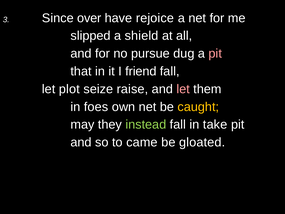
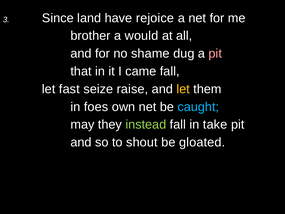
over: over -> land
slipped: slipped -> brother
shield: shield -> would
pursue: pursue -> shame
friend: friend -> came
plot: plot -> fast
let at (183, 89) colour: pink -> yellow
caught colour: yellow -> light blue
came: came -> shout
